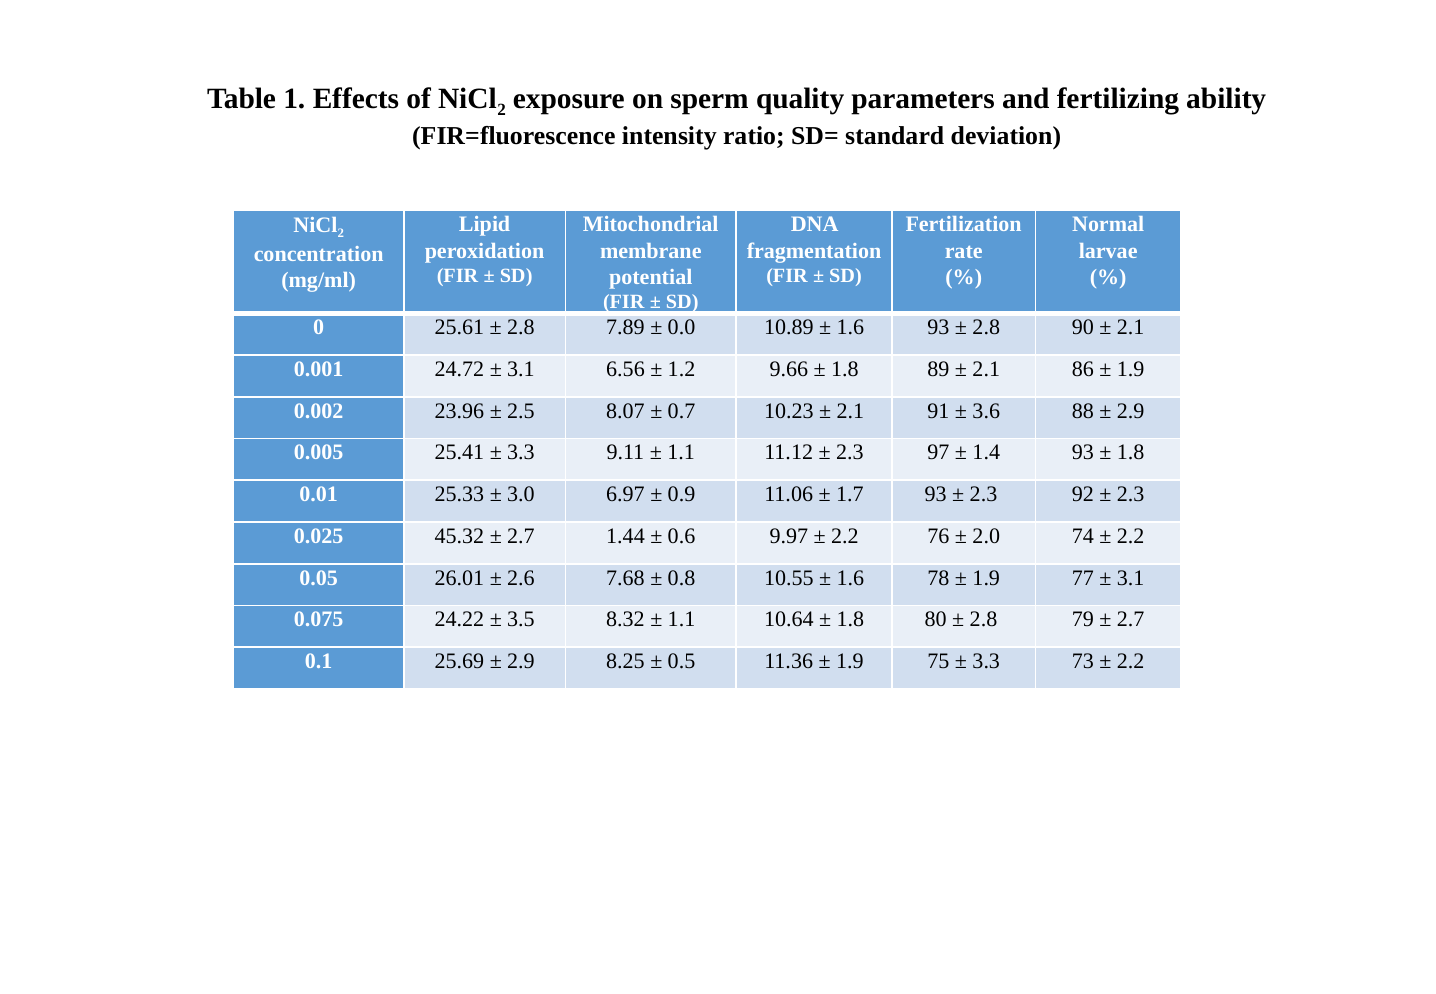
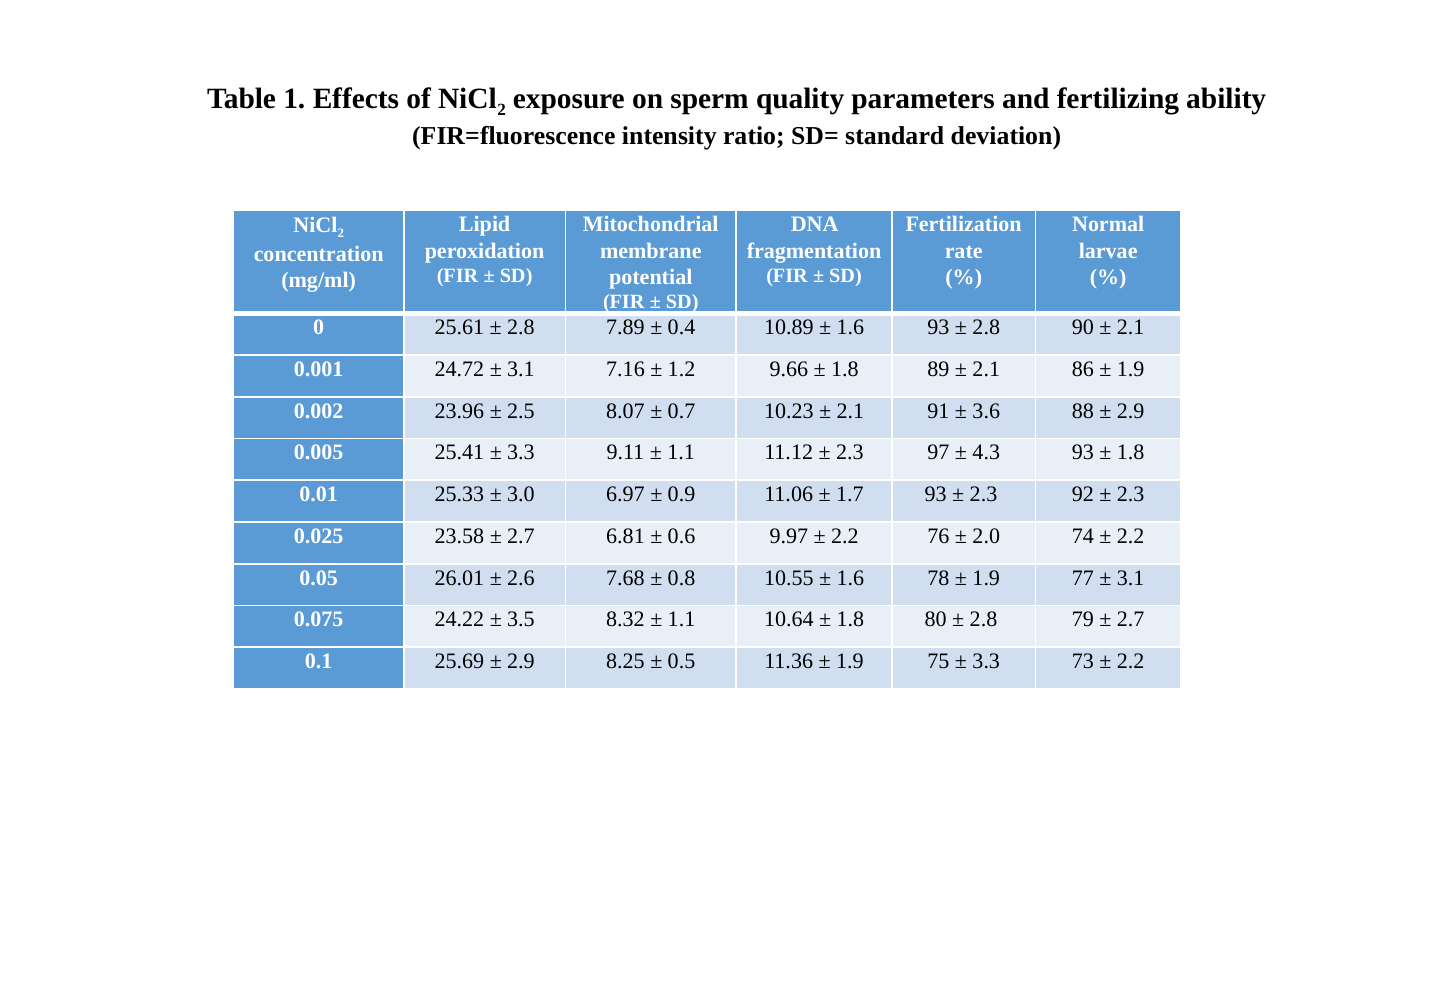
0.0: 0.0 -> 0.4
6.56: 6.56 -> 7.16
1.4: 1.4 -> 4.3
45.32: 45.32 -> 23.58
1.44: 1.44 -> 6.81
